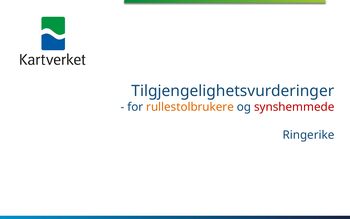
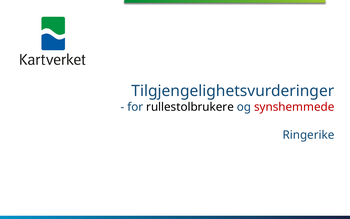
rullestolbrukere colour: orange -> black
